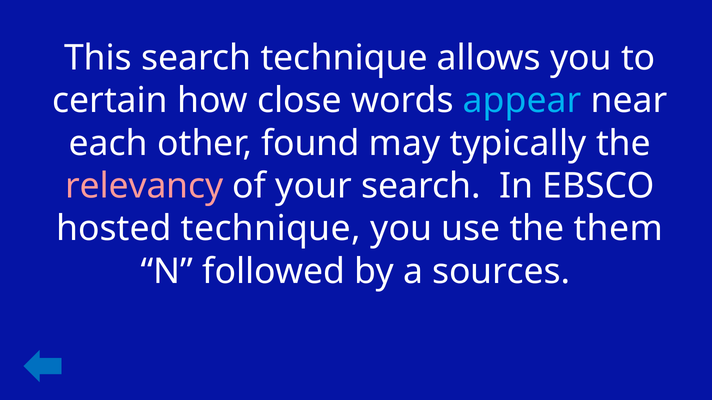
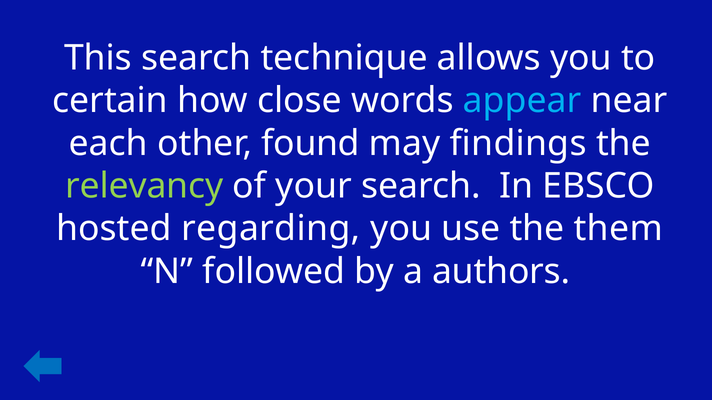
typically: typically -> findings
relevancy colour: pink -> light green
hosted technique: technique -> regarding
sources: sources -> authors
